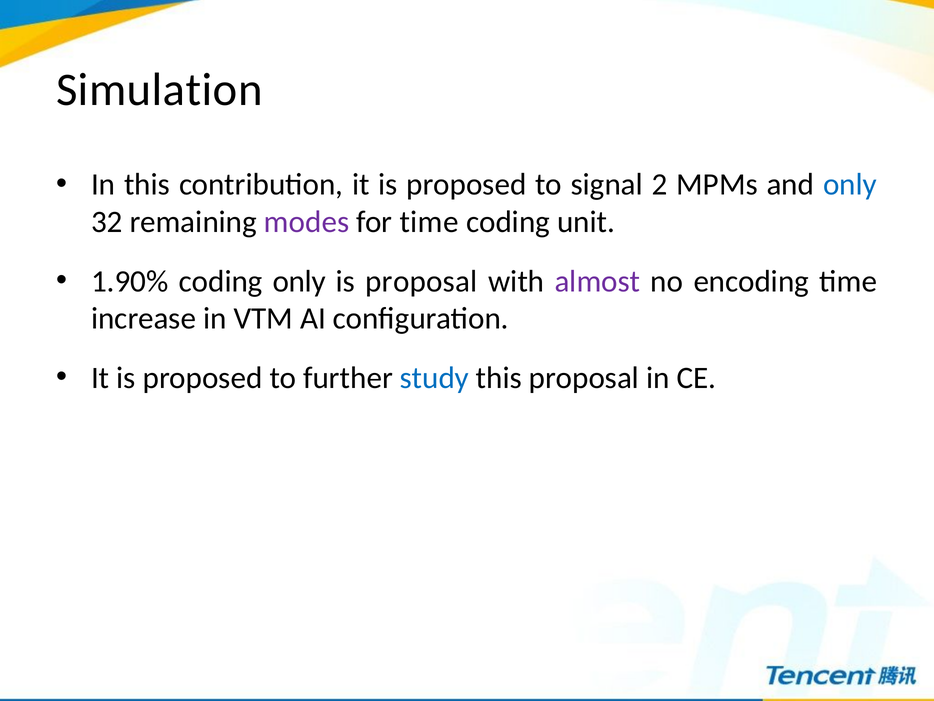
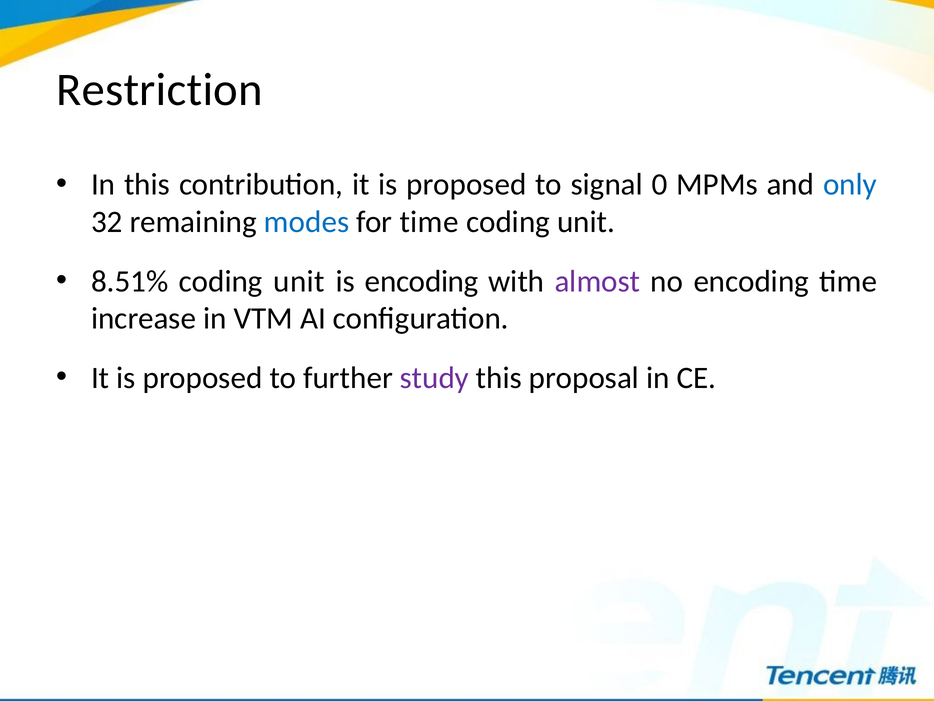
Simulation: Simulation -> Restriction
2: 2 -> 0
modes colour: purple -> blue
1.90%: 1.90% -> 8.51%
only at (299, 281): only -> unit
is proposal: proposal -> encoding
study colour: blue -> purple
